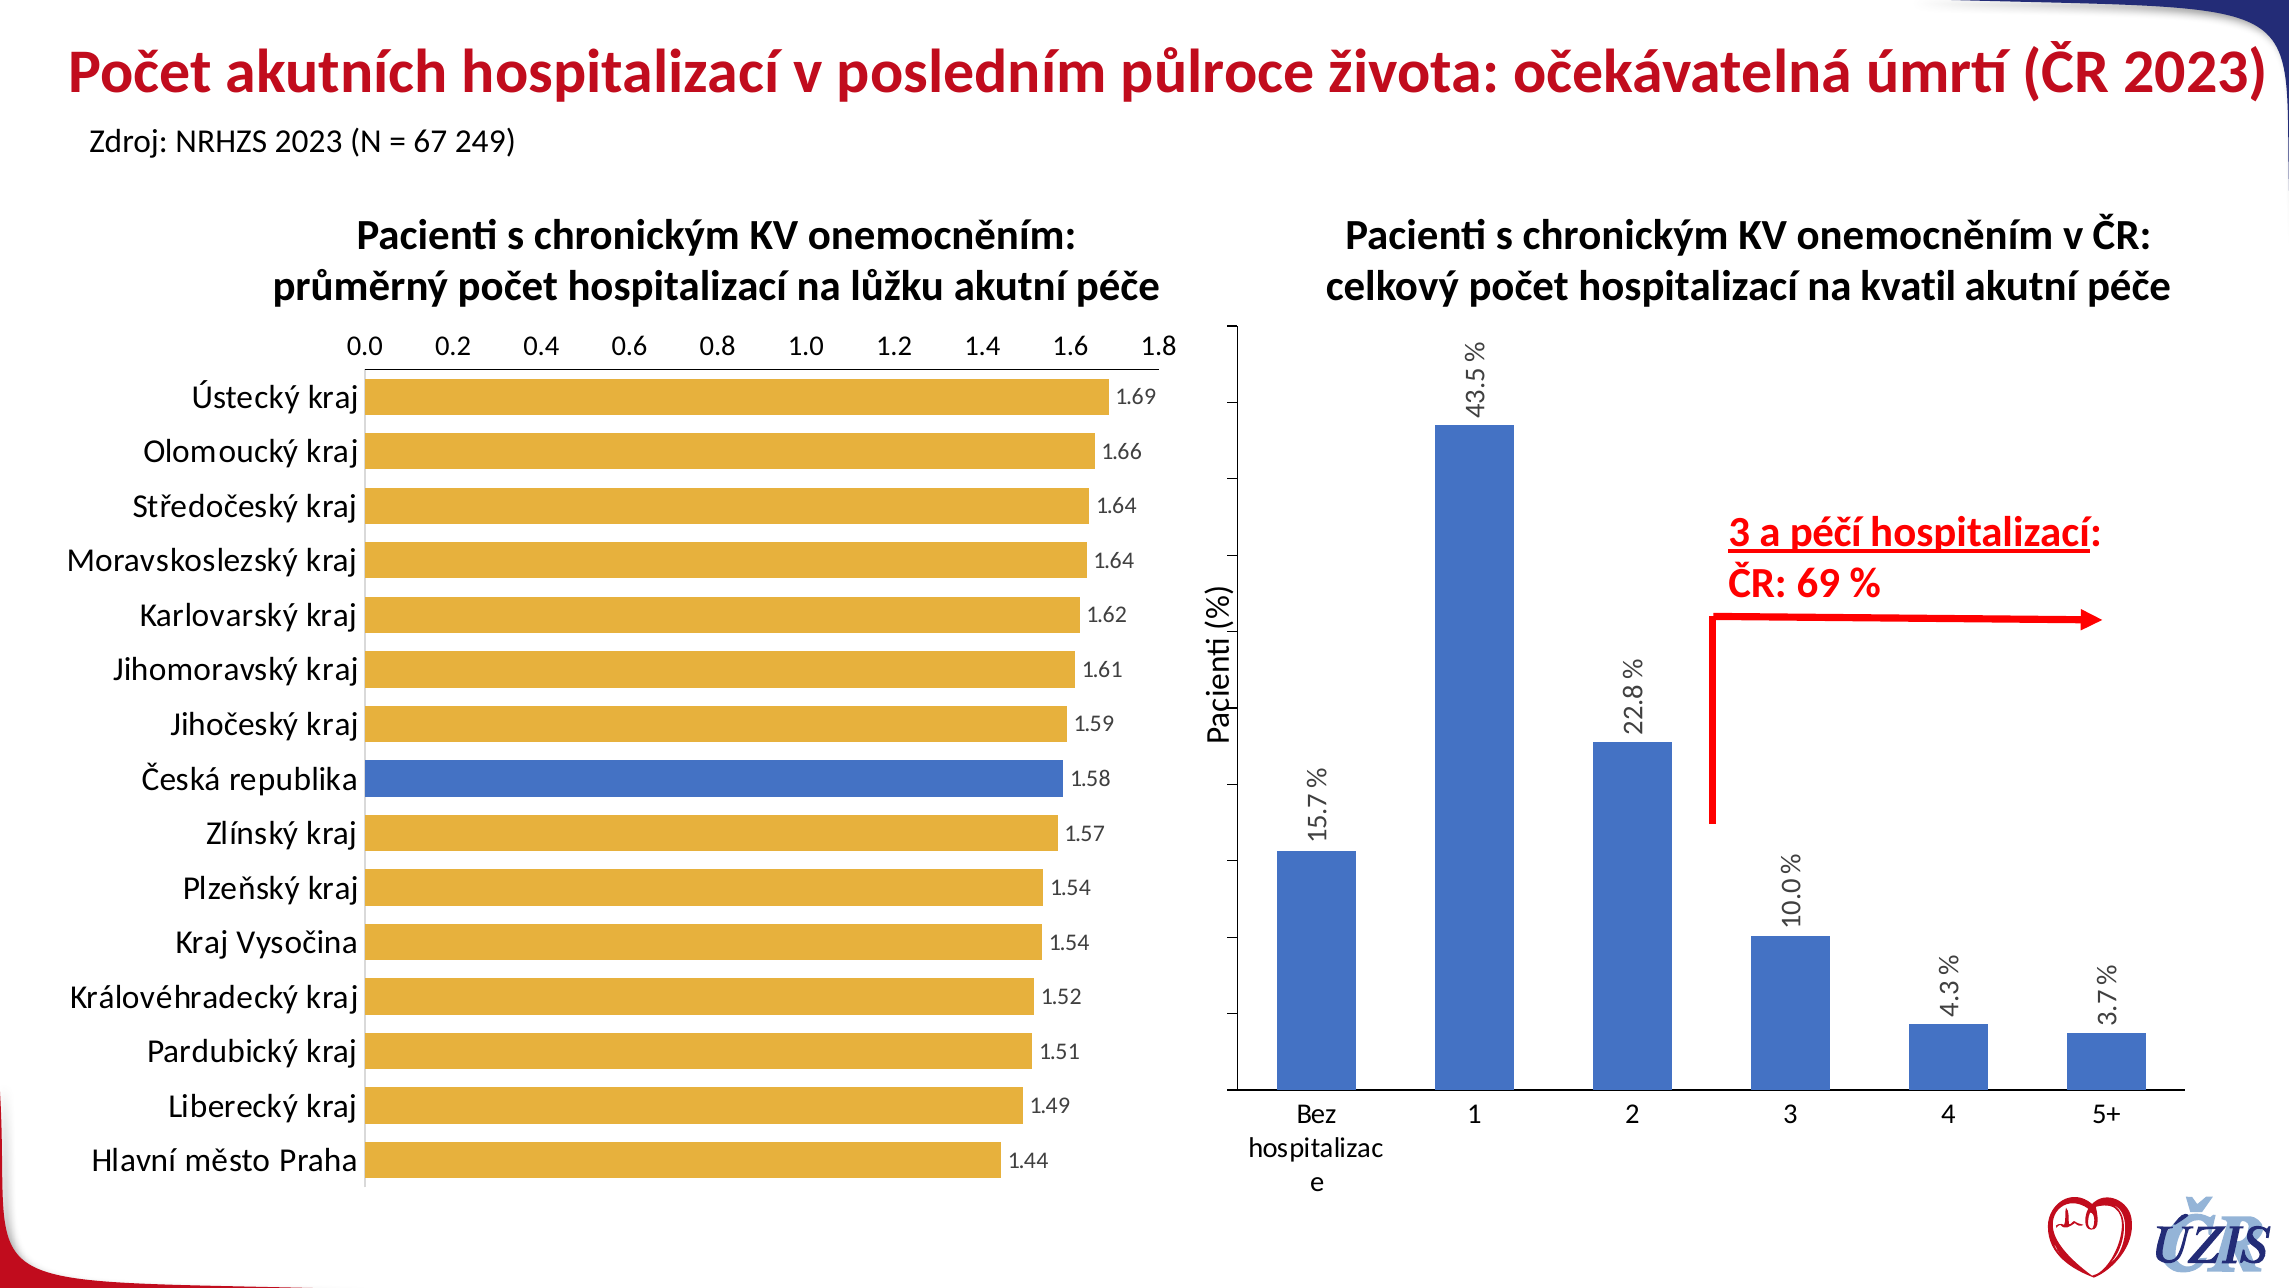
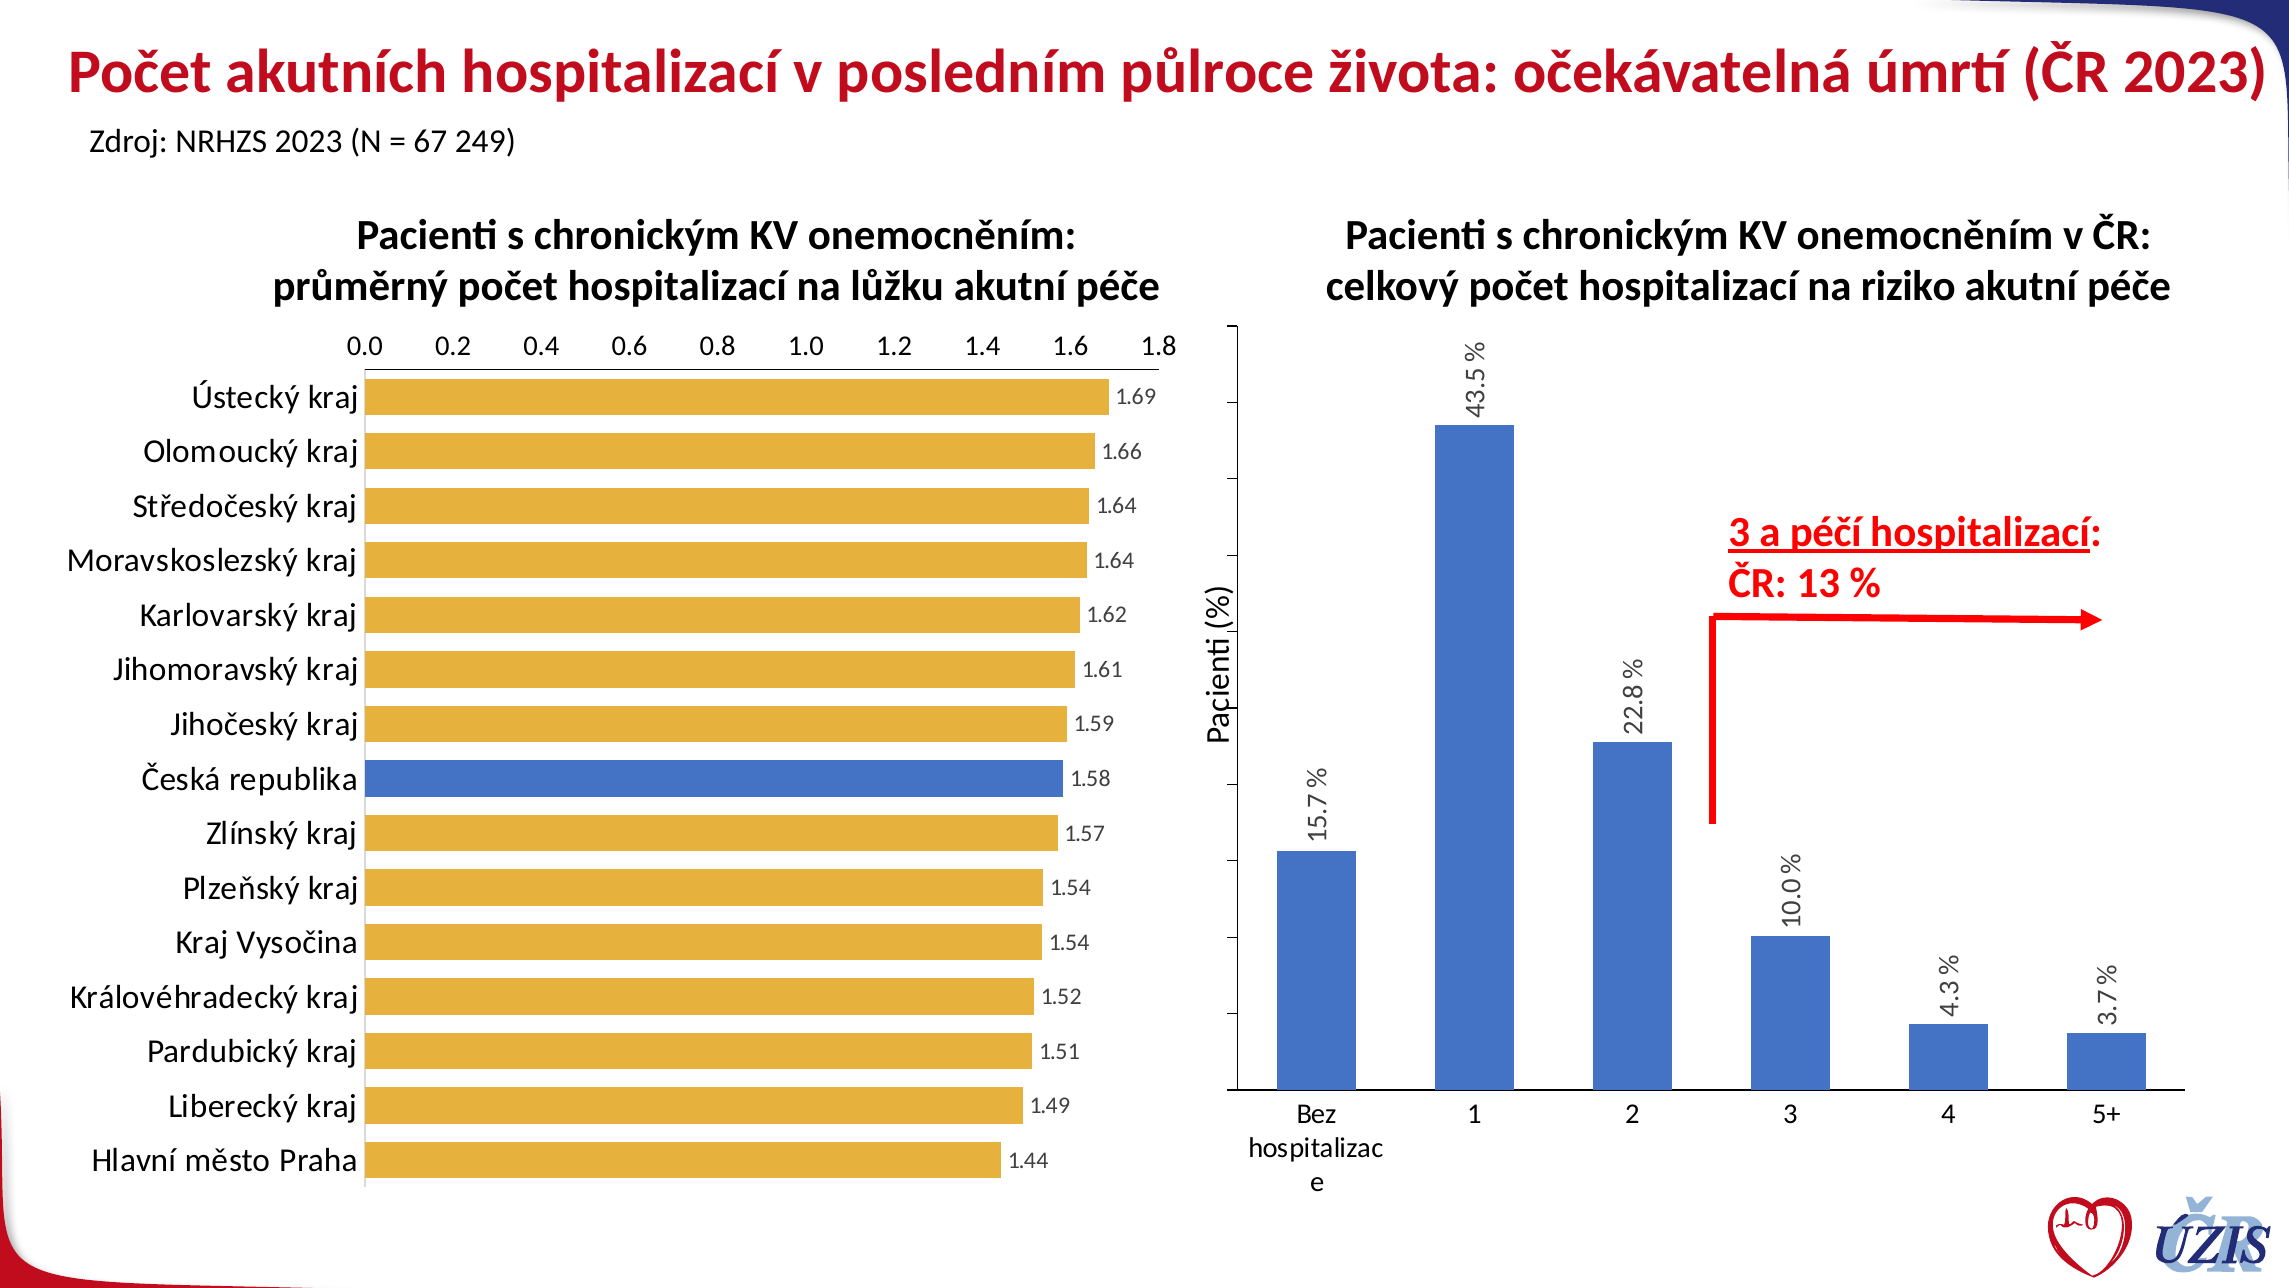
kvatil: kvatil -> riziko
69: 69 -> 13
